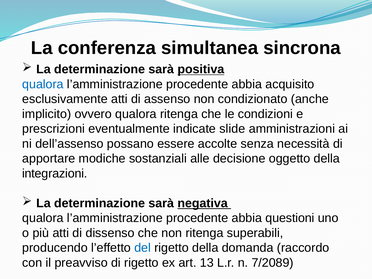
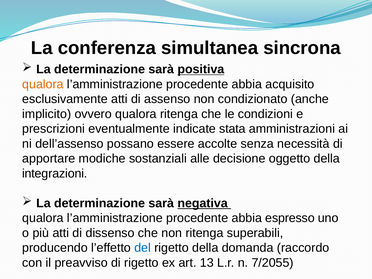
qualora at (43, 84) colour: blue -> orange
slide: slide -> stata
questioni: questioni -> espresso
7/2089: 7/2089 -> 7/2055
